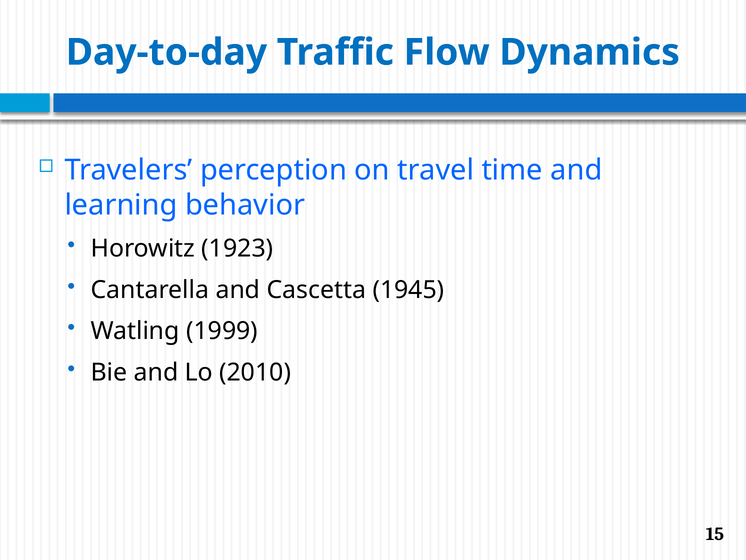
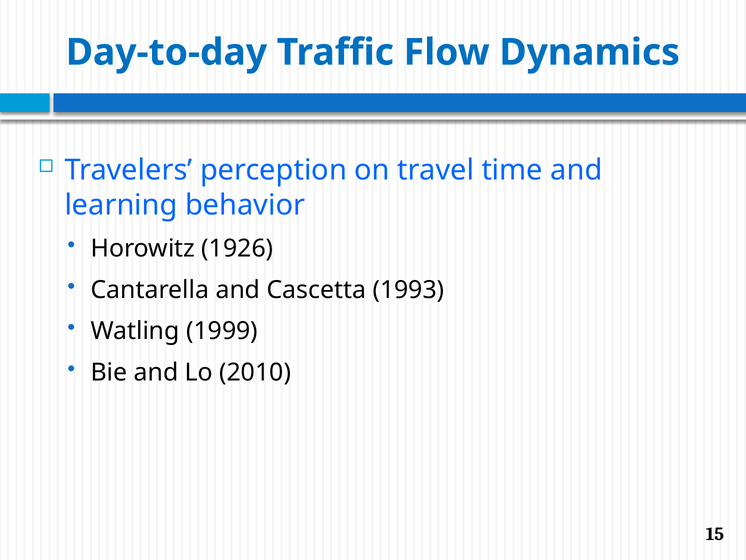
1923: 1923 -> 1926
1945: 1945 -> 1993
